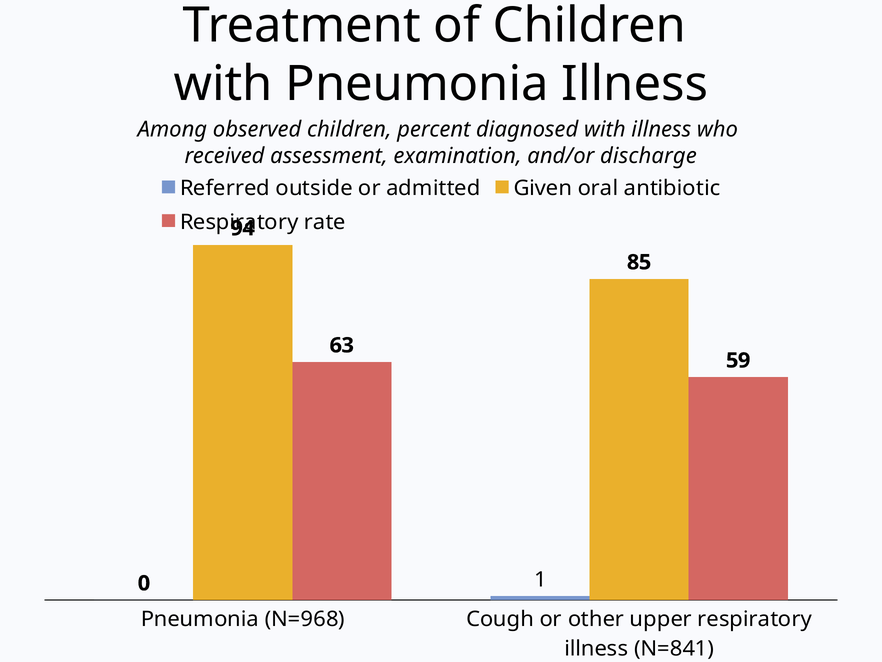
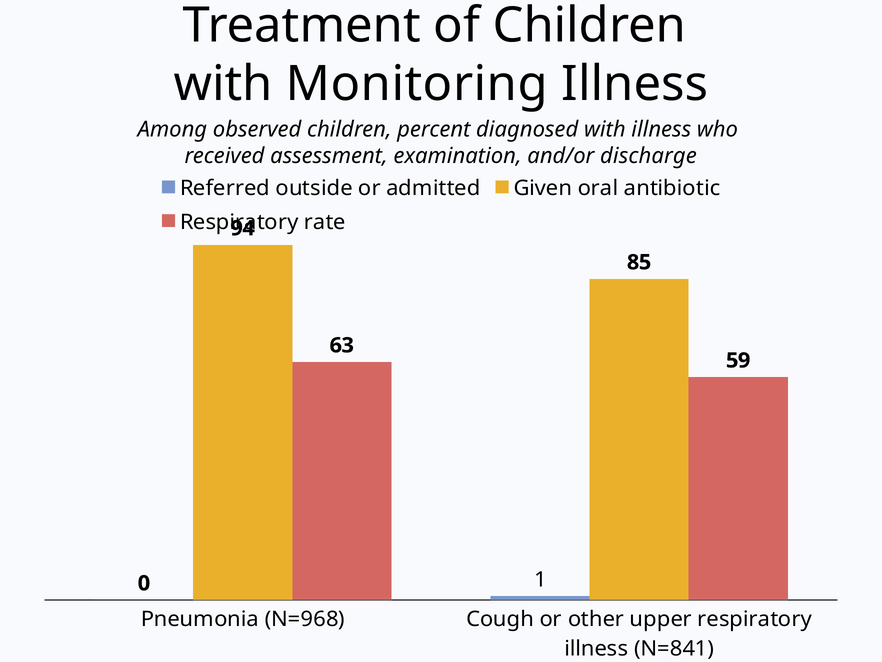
with Pneumonia: Pneumonia -> Monitoring
